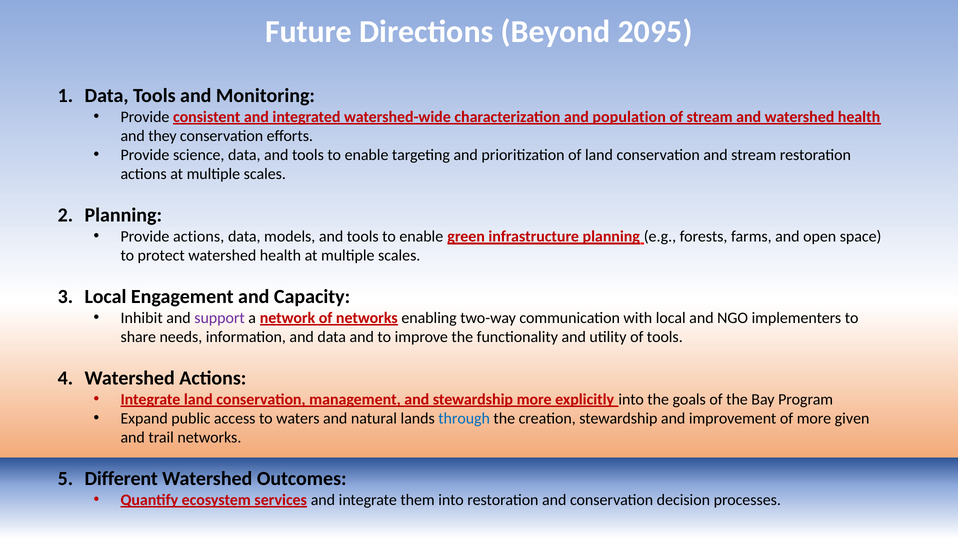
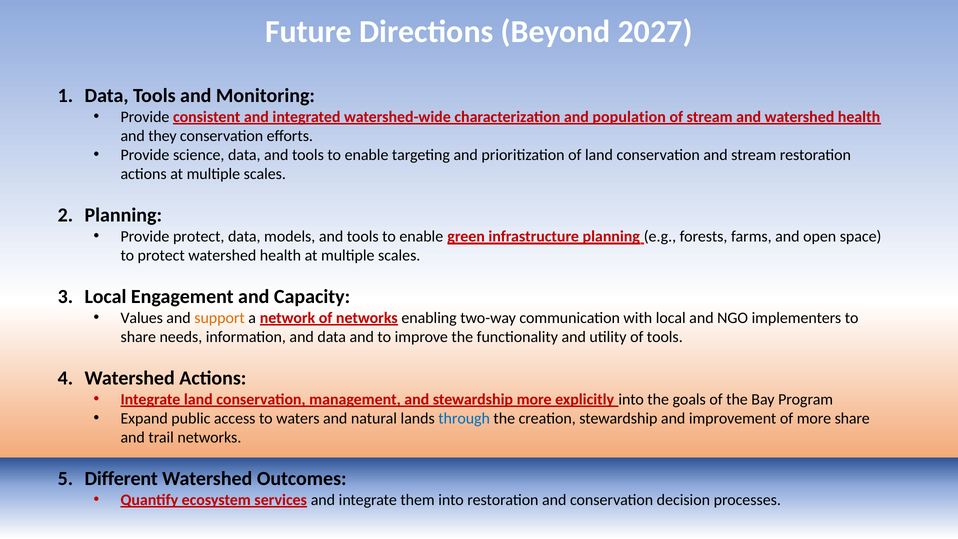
2095: 2095 -> 2027
Provide actions: actions -> protect
Inhibit: Inhibit -> Values
support colour: purple -> orange
more given: given -> share
